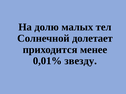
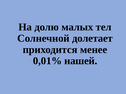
звезду: звезду -> нашей
